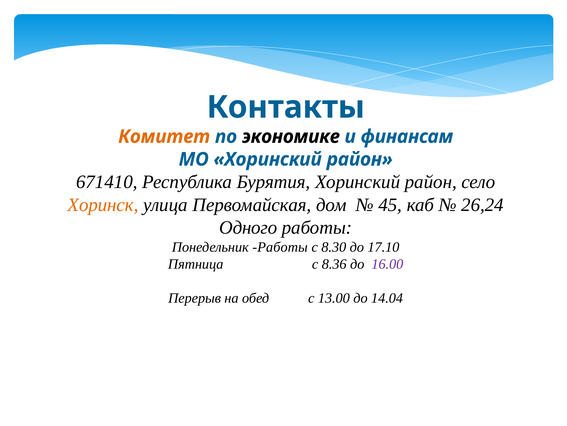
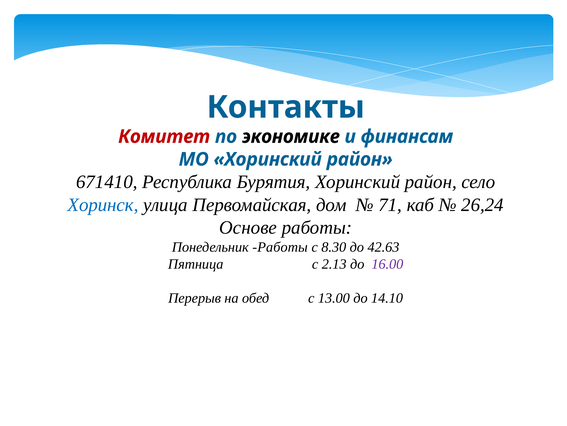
Комитет colour: orange -> red
Хоринск colour: orange -> blue
45: 45 -> 71
Одного: Одного -> Основе
17.10: 17.10 -> 42.63
8.36: 8.36 -> 2.13
14.04: 14.04 -> 14.10
